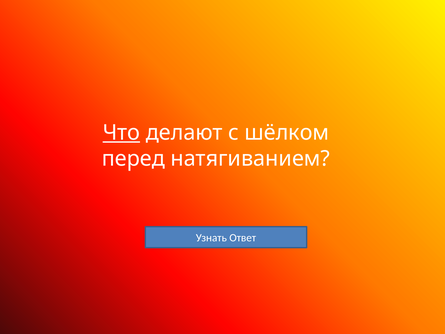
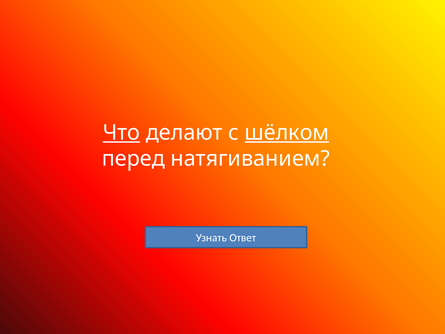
шёлком underline: none -> present
